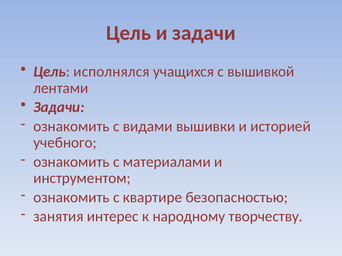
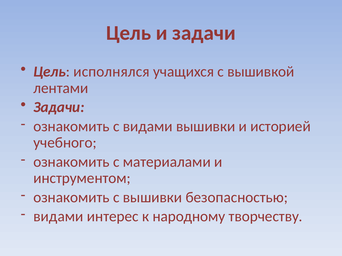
с квартире: квартире -> вышивки
занятия at (58, 217): занятия -> видами
